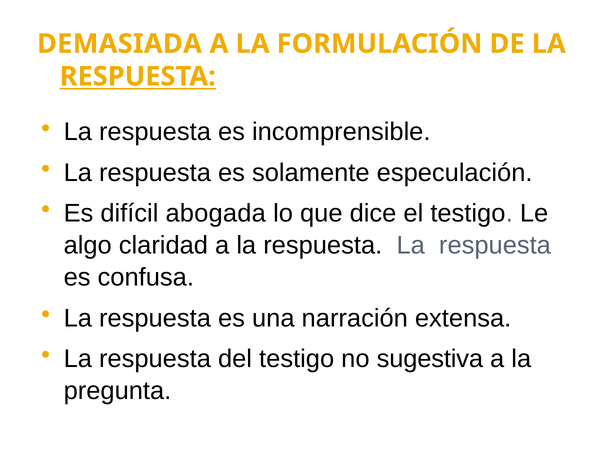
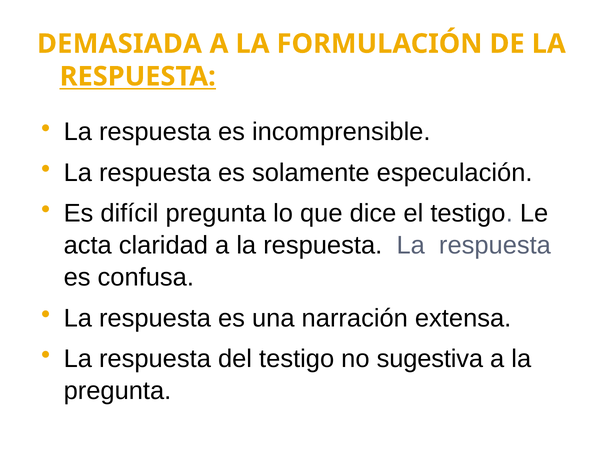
difícil abogada: abogada -> pregunta
algo: algo -> acta
